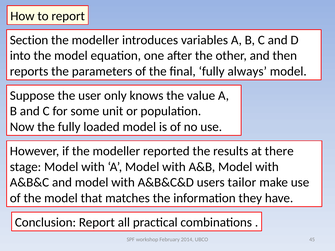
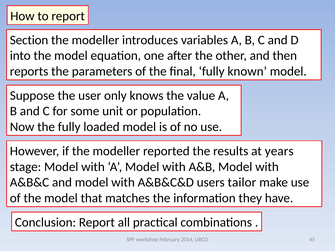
always: always -> known
there: there -> years
